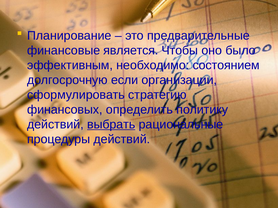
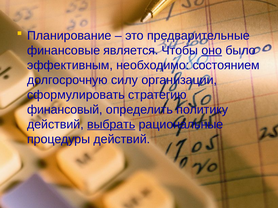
оно underline: none -> present
если: если -> силу
финансовых: финансовых -> финансовый
